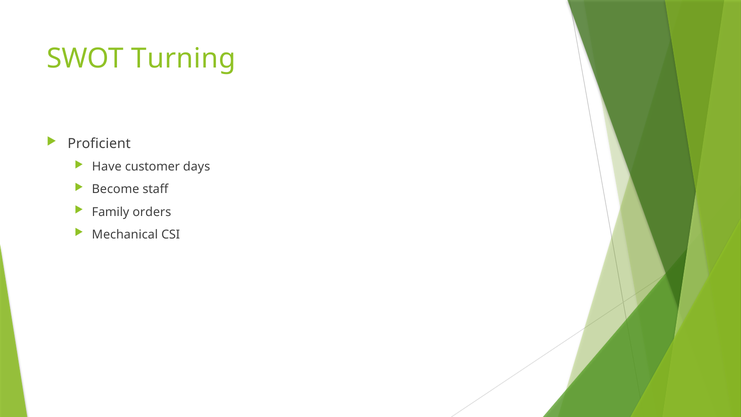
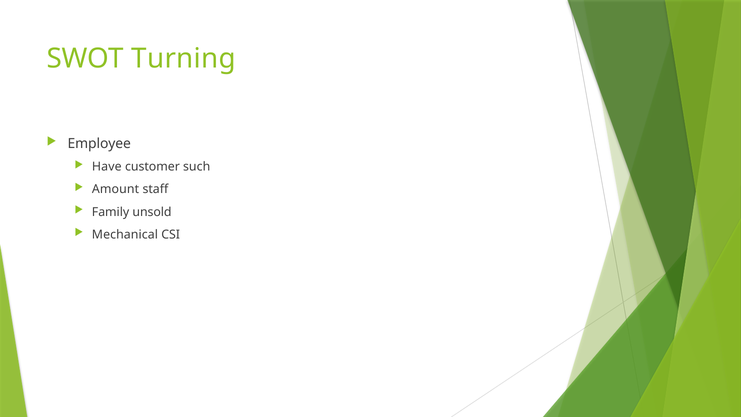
Proficient: Proficient -> Employee
days: days -> such
Become: Become -> Amount
orders: orders -> unsold
